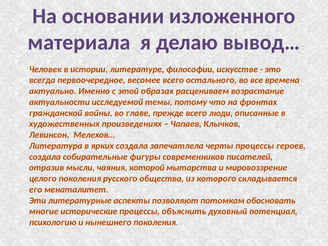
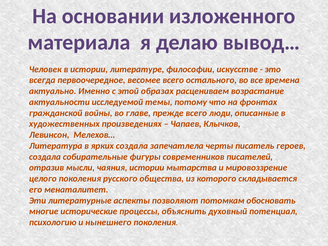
черты процессы: процессы -> писатель
чаяния которой: которой -> истории
